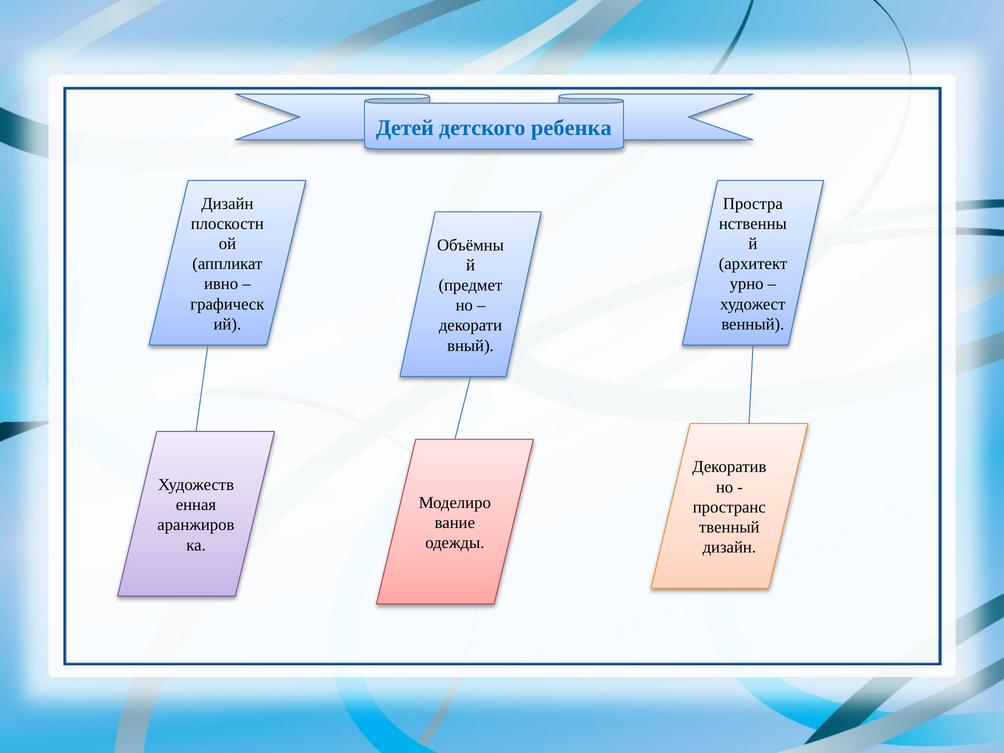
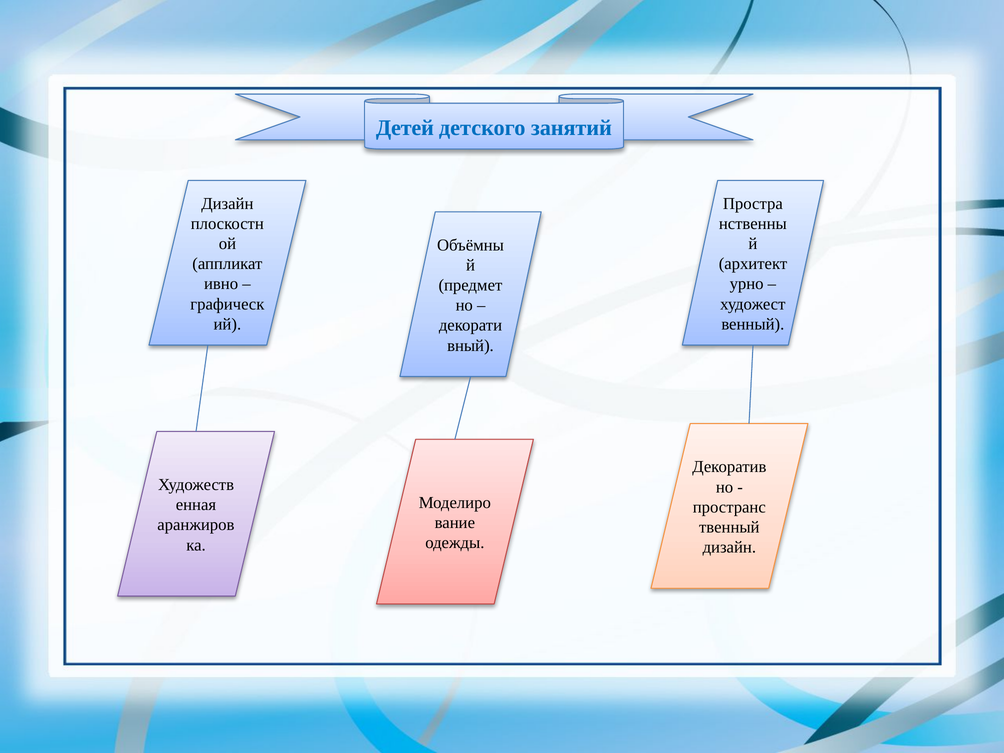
ребенка: ребенка -> занятий
